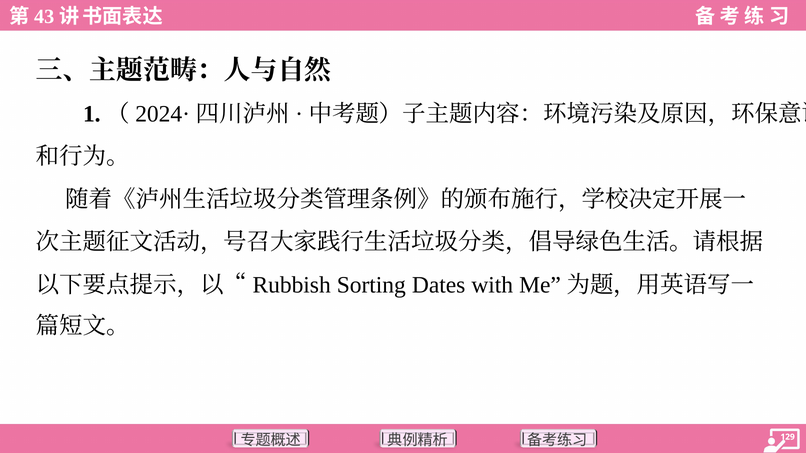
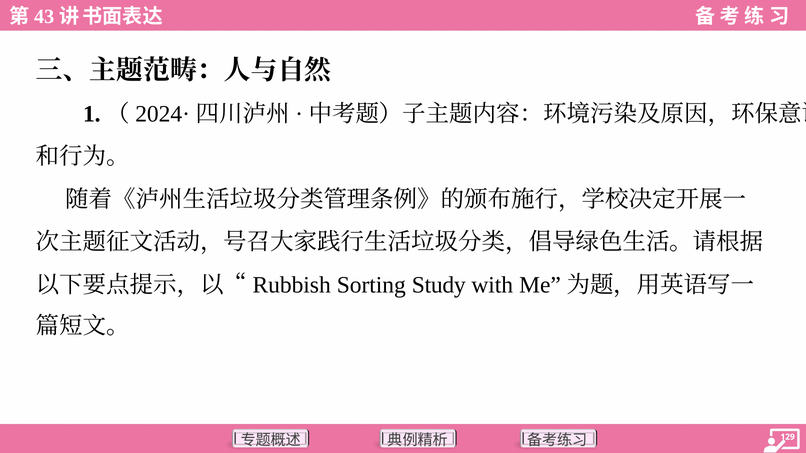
Dates: Dates -> Study
